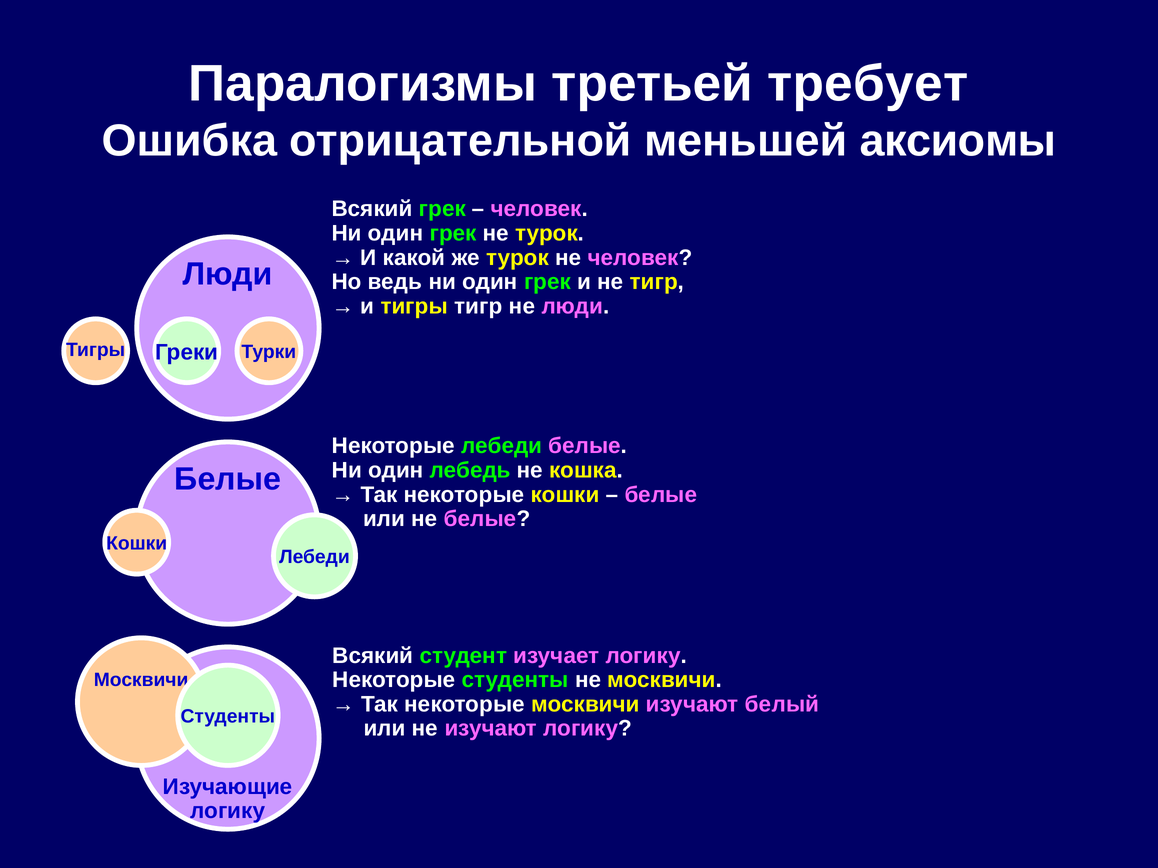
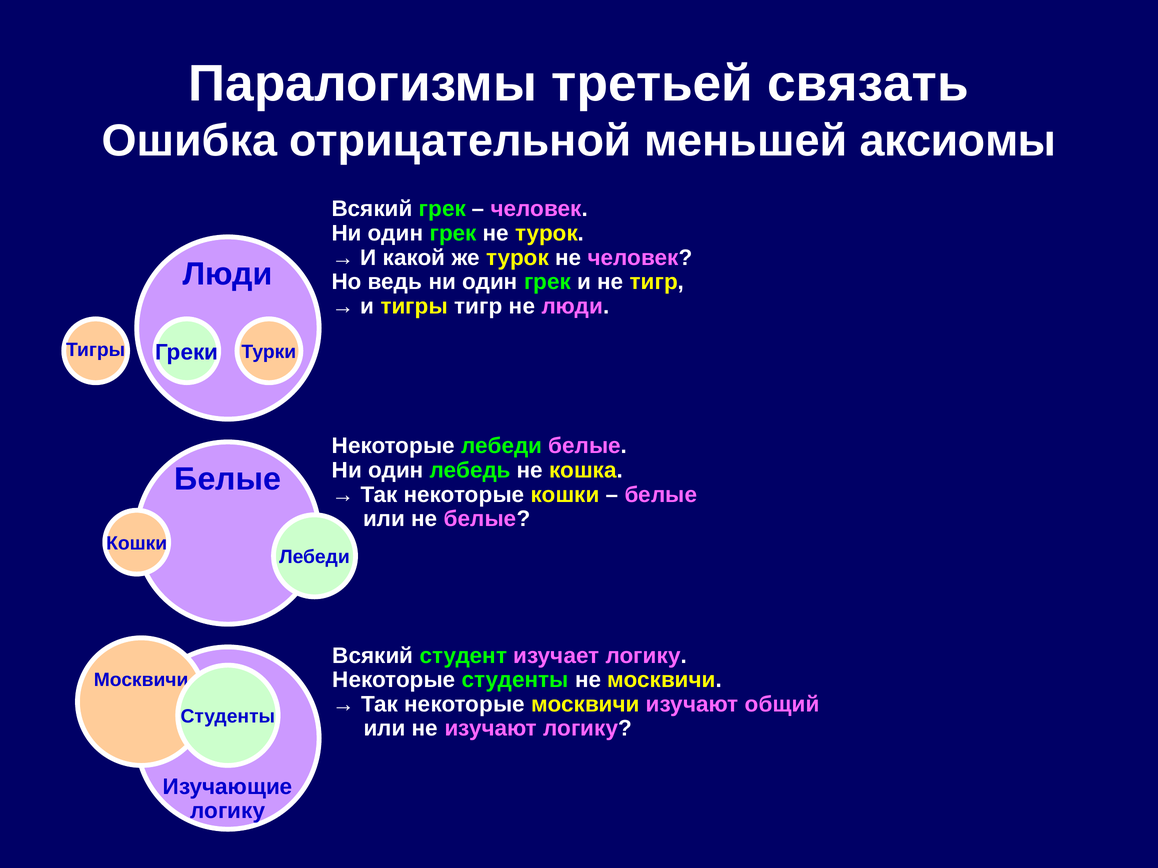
требует: требует -> связать
белый: белый -> общий
